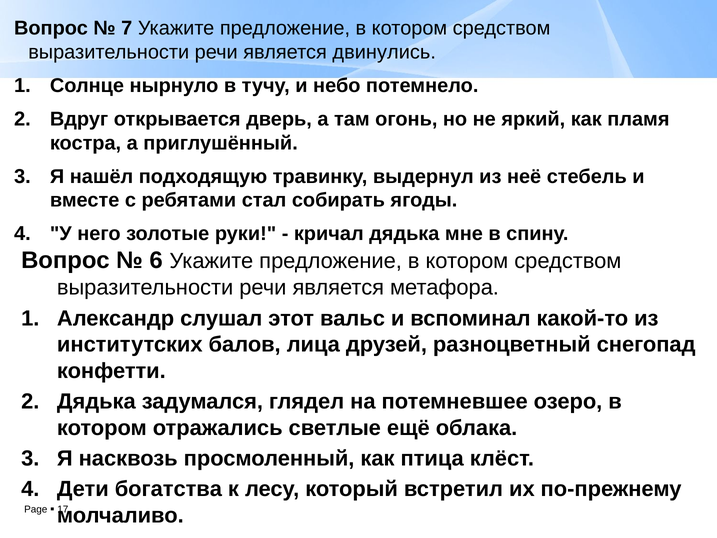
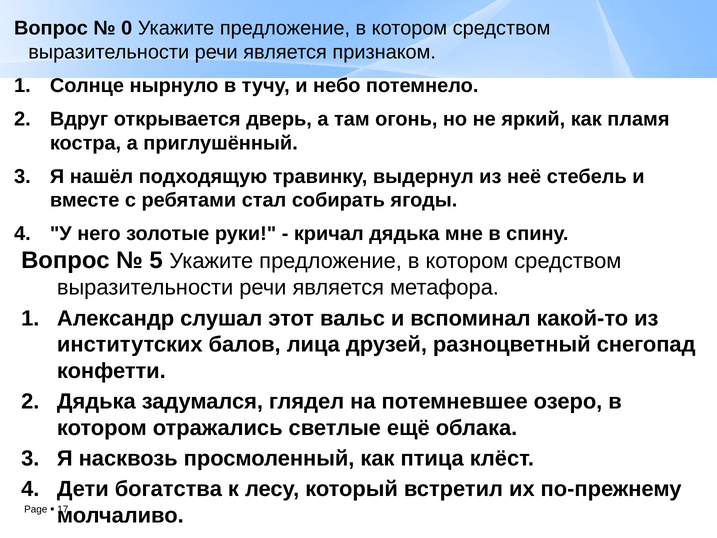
7: 7 -> 0
двинулись: двинулись -> признаком
6: 6 -> 5
